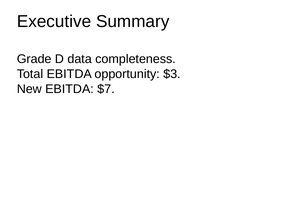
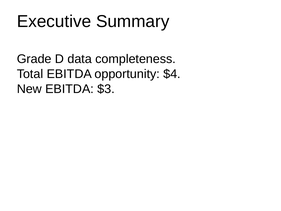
$3: $3 -> $4
$7: $7 -> $3
